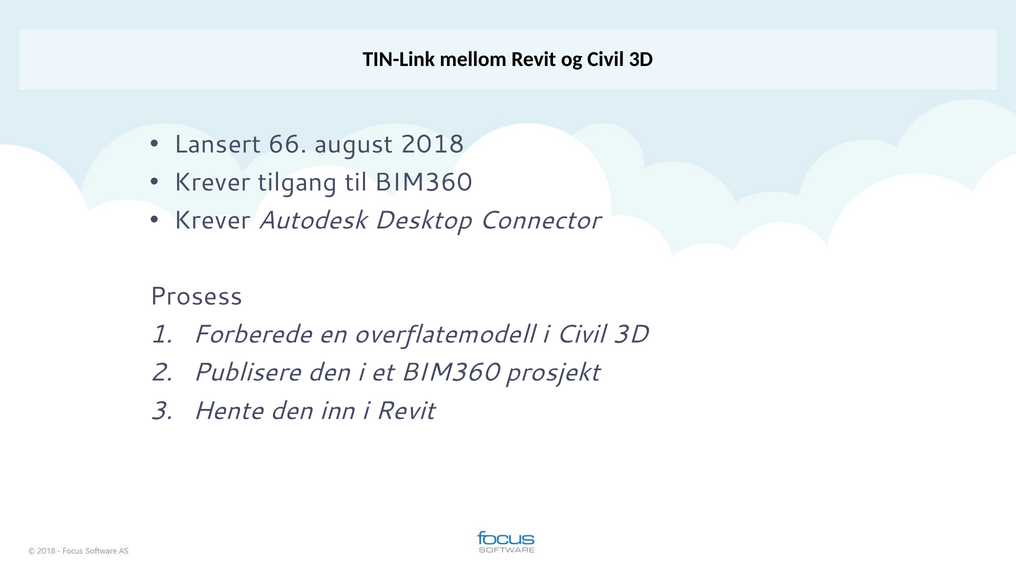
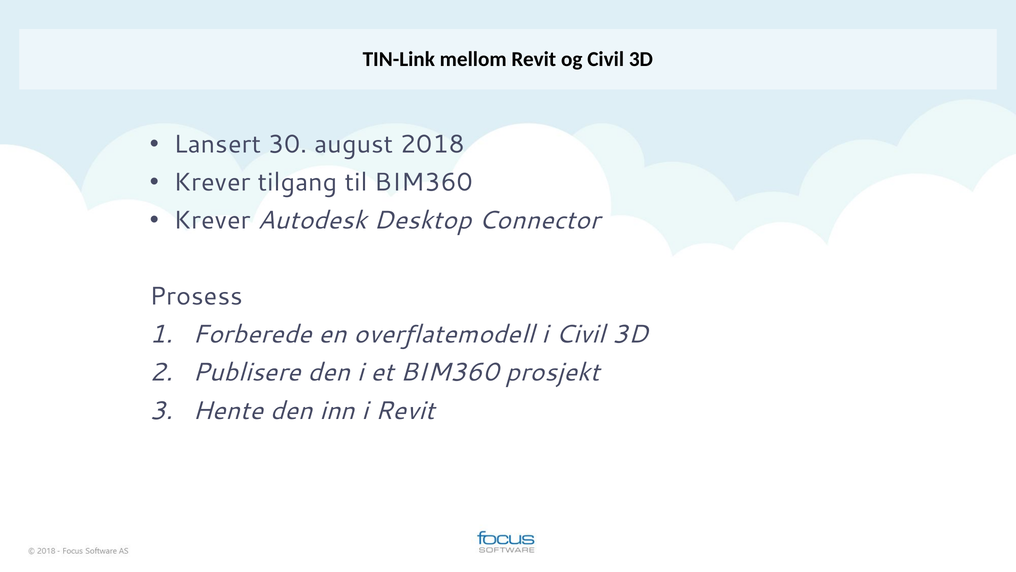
66: 66 -> 30
